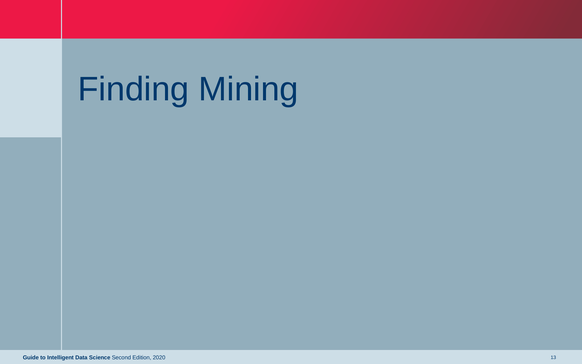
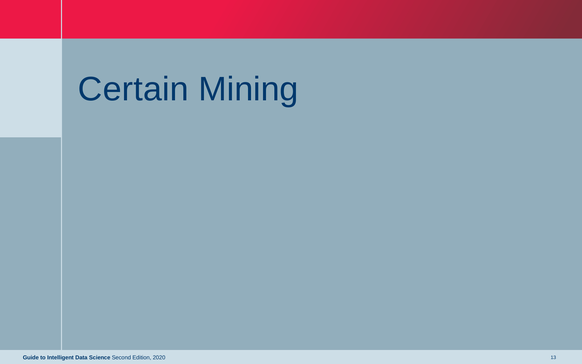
Finding: Finding -> Certain
